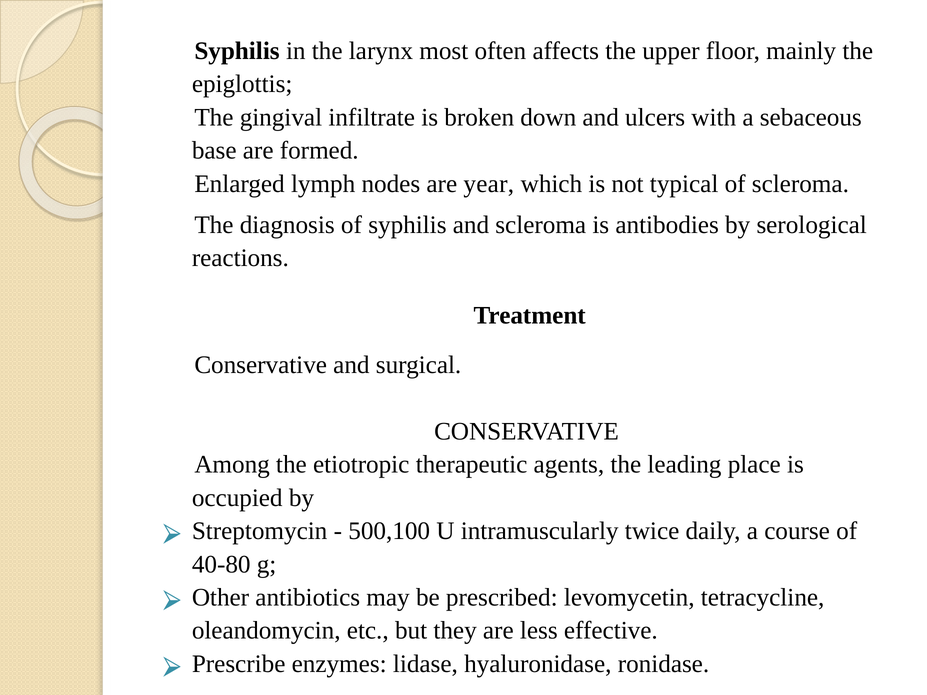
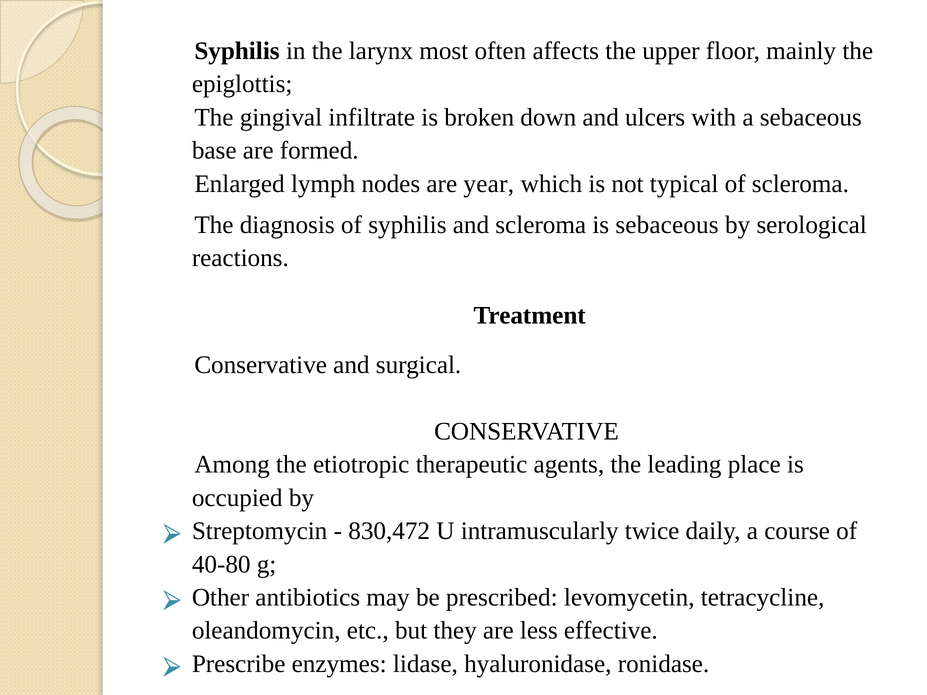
is antibodies: antibodies -> sebaceous
500,100: 500,100 -> 830,472
